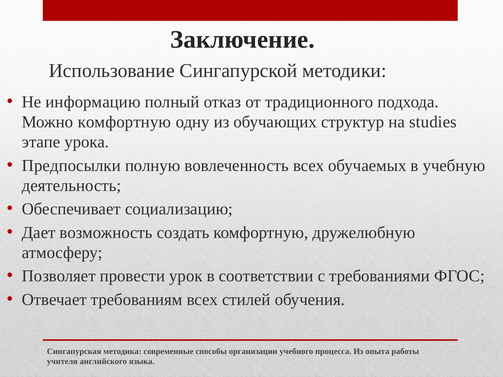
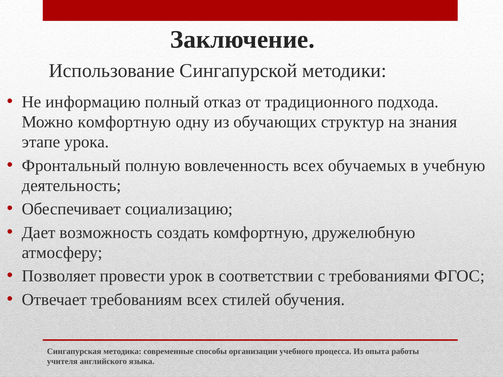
studies: studies -> знания
Предпосылки: Предпосылки -> Фронтальный
